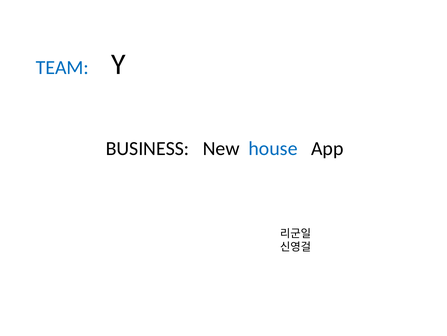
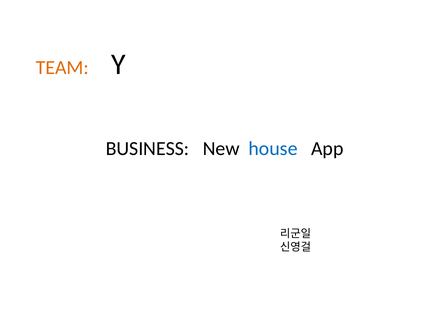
TEAM colour: blue -> orange
